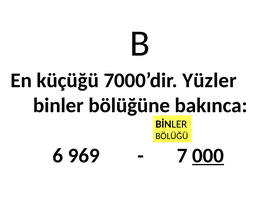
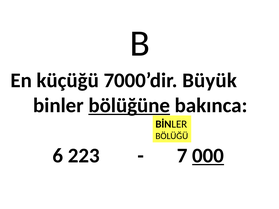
Yüzler: Yüzler -> Büyük
bölüğüne underline: none -> present
969: 969 -> 223
